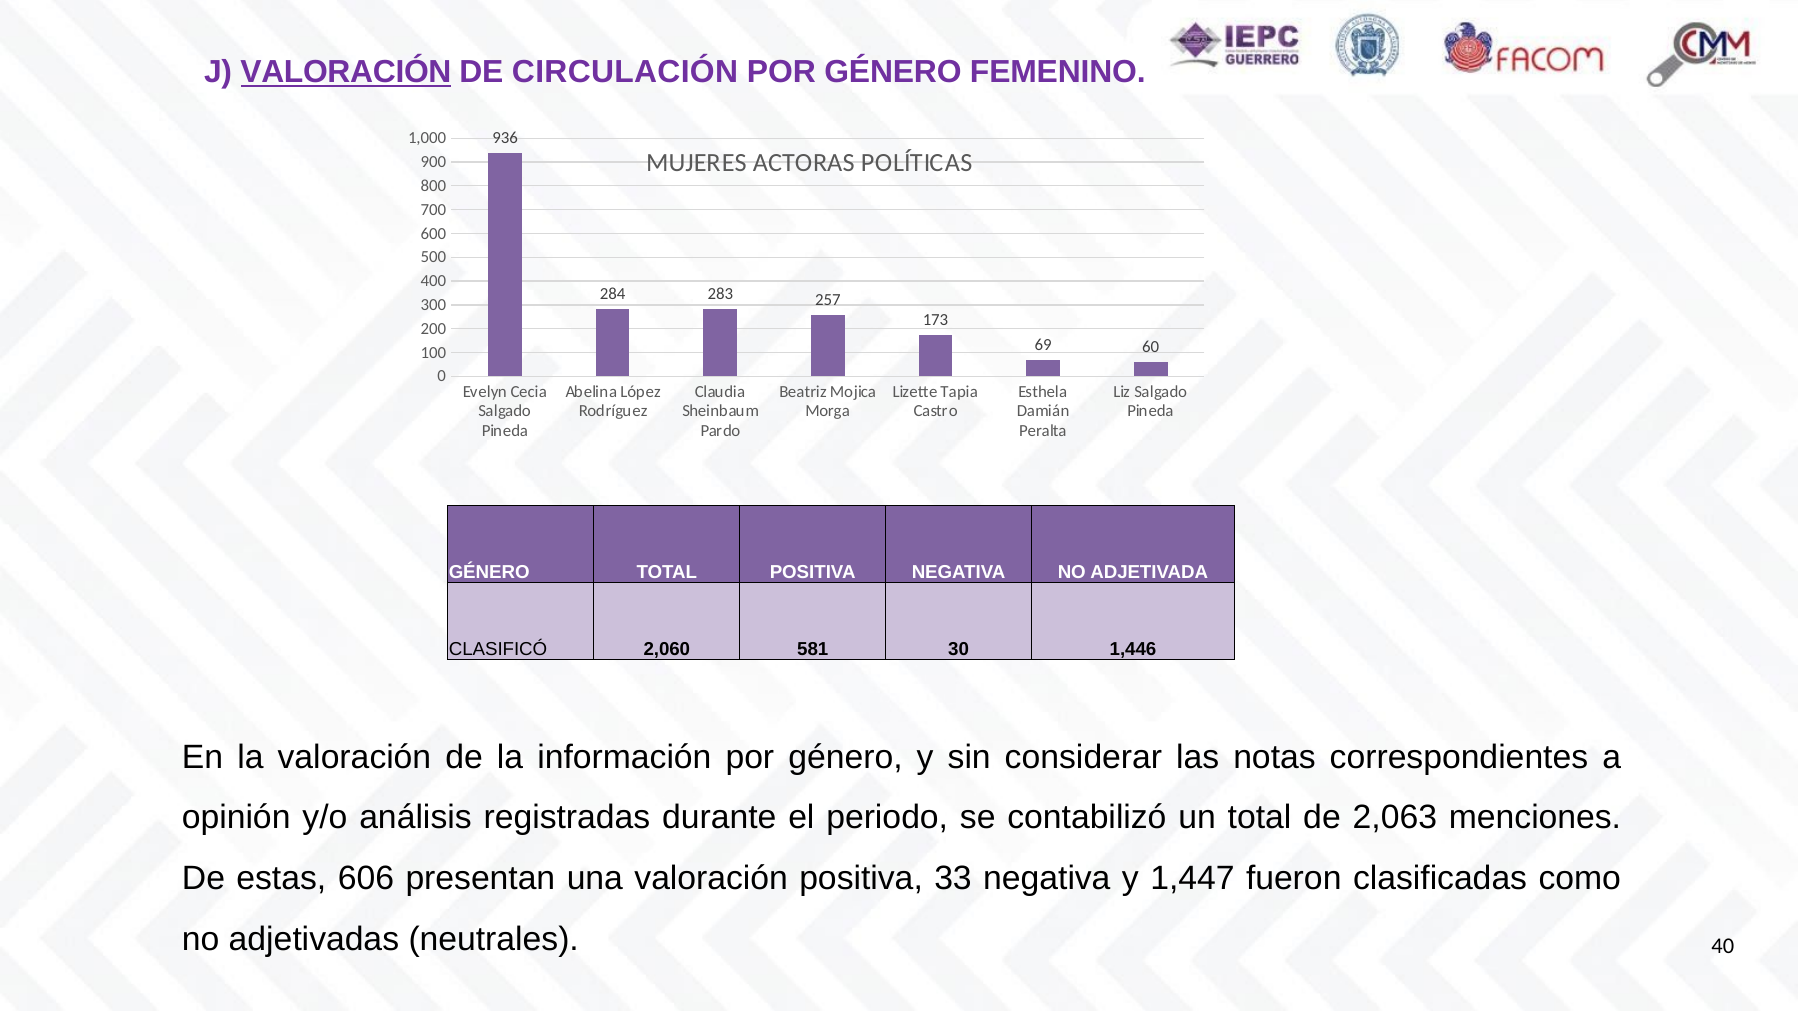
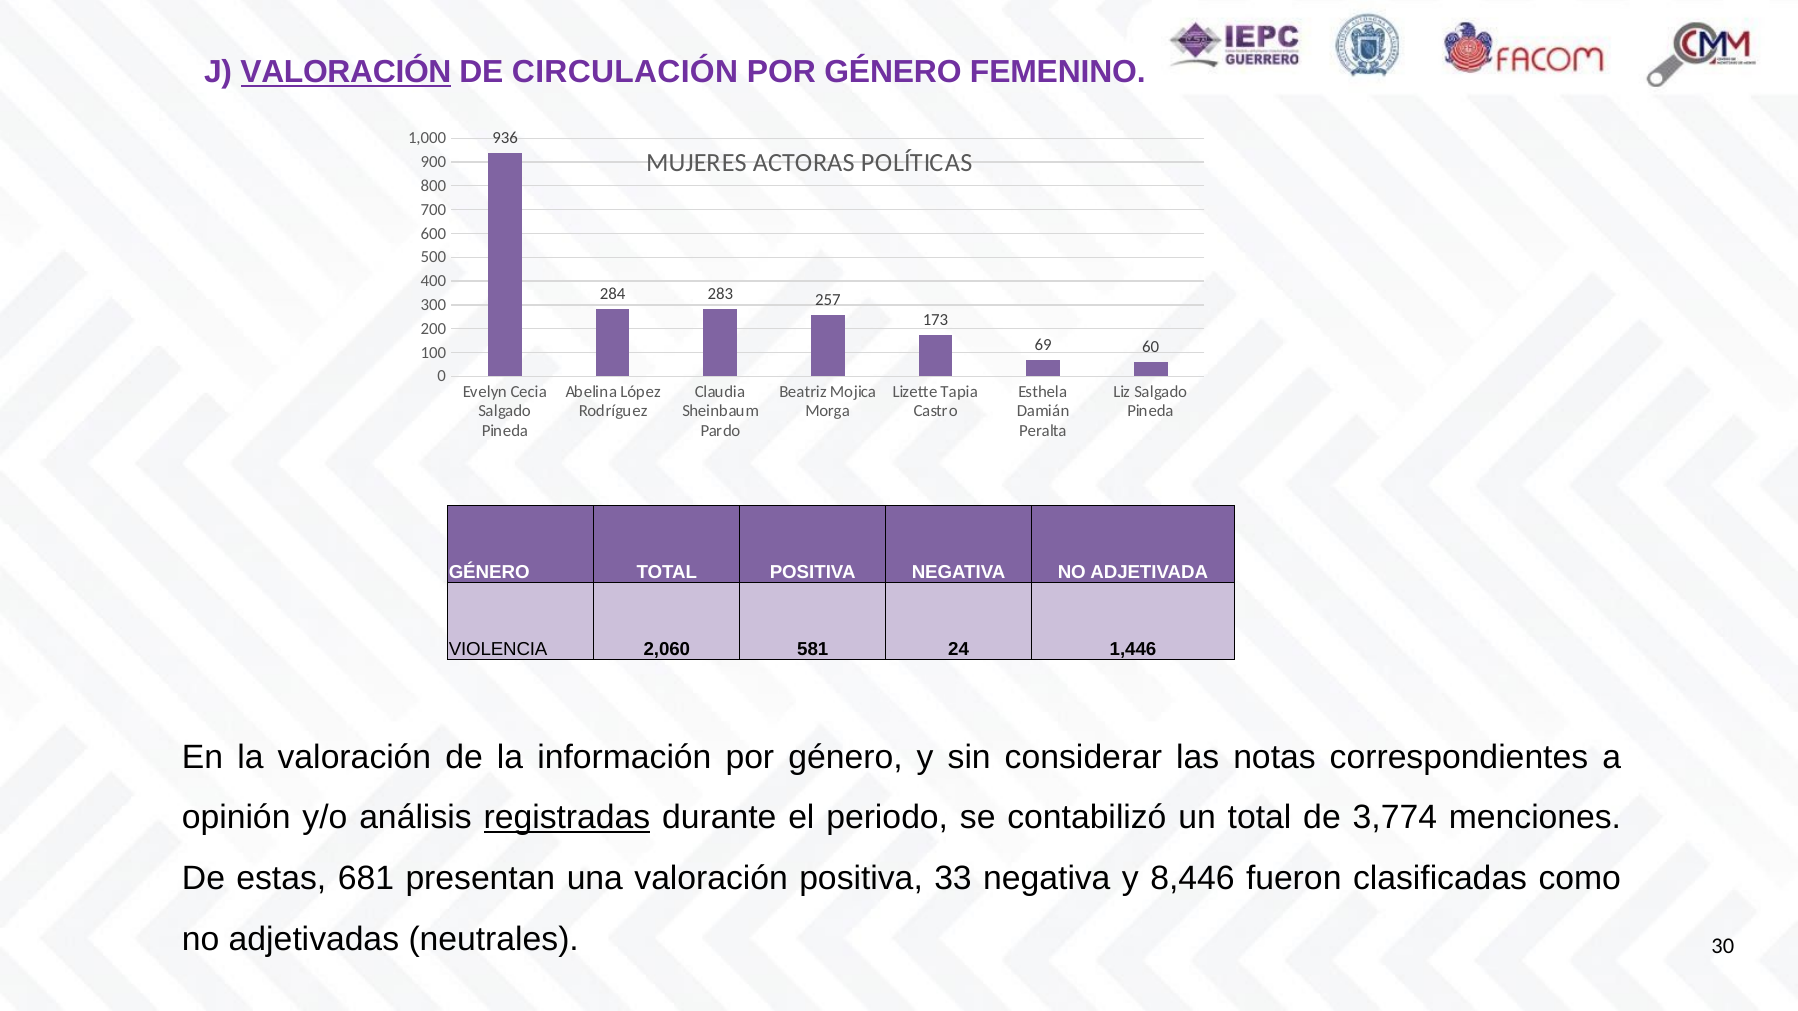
CLASIFICÓ: CLASIFICÓ -> VIOLENCIA
30: 30 -> 24
registradas underline: none -> present
2,063: 2,063 -> 3,774
606: 606 -> 681
1,447: 1,447 -> 8,446
40: 40 -> 30
